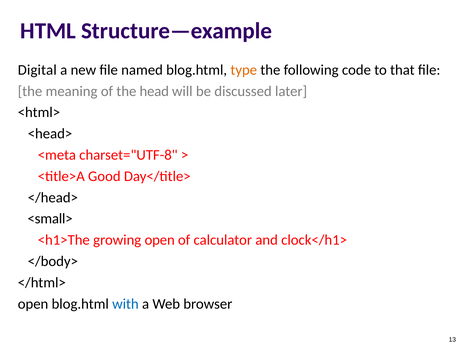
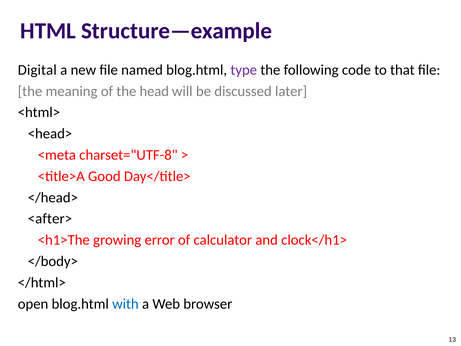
type colour: orange -> purple
<small>: <small> -> <after>
growing open: open -> error
